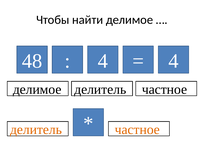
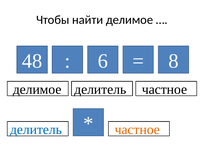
4 at (103, 61): 4 -> 6
4 at (173, 61): 4 -> 8
делитель at (36, 130) colour: orange -> blue
